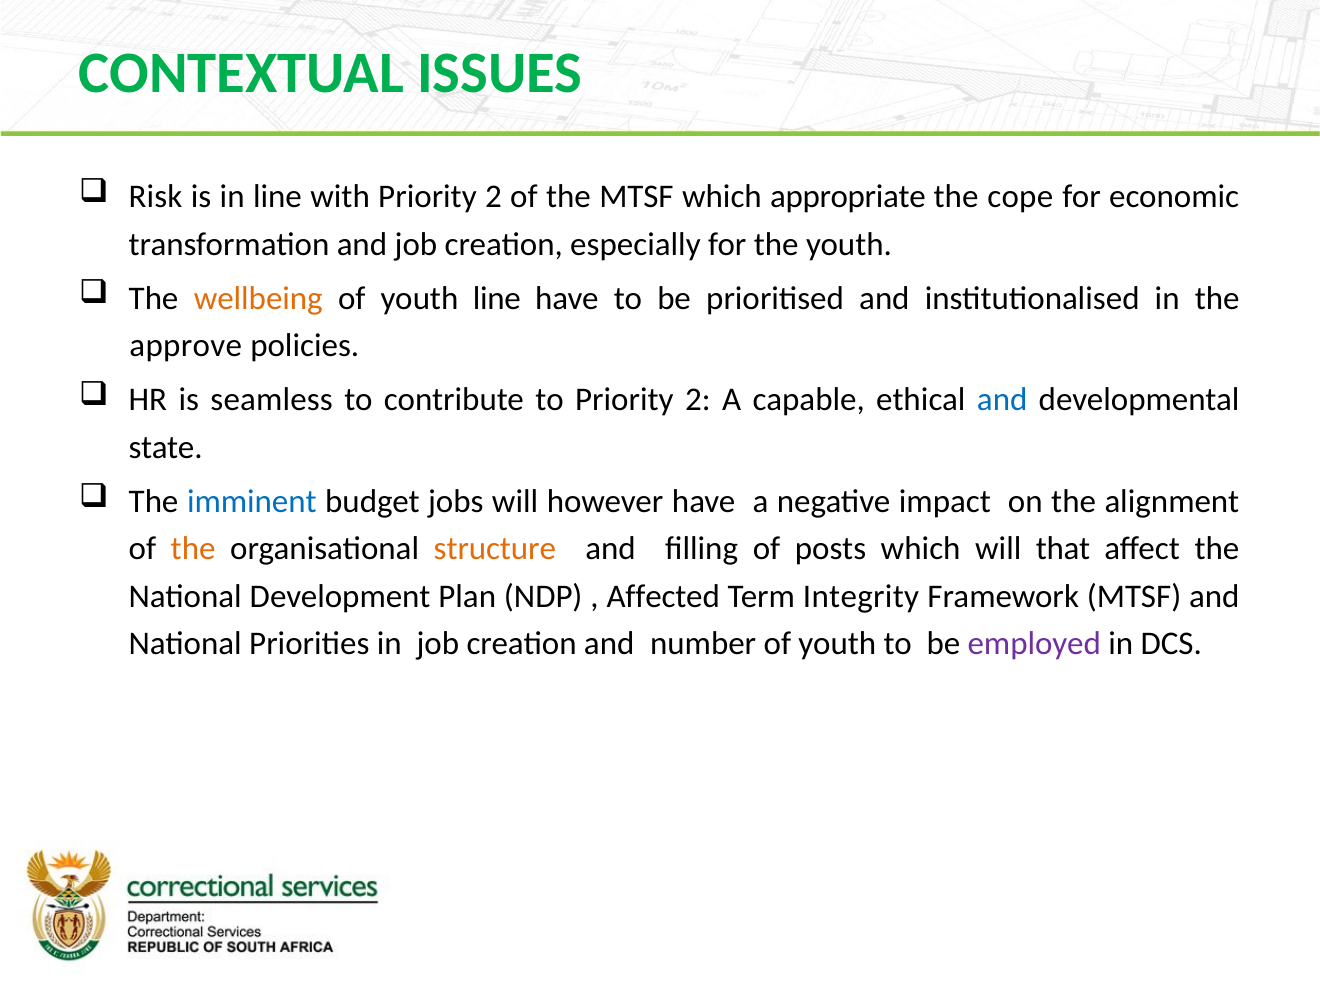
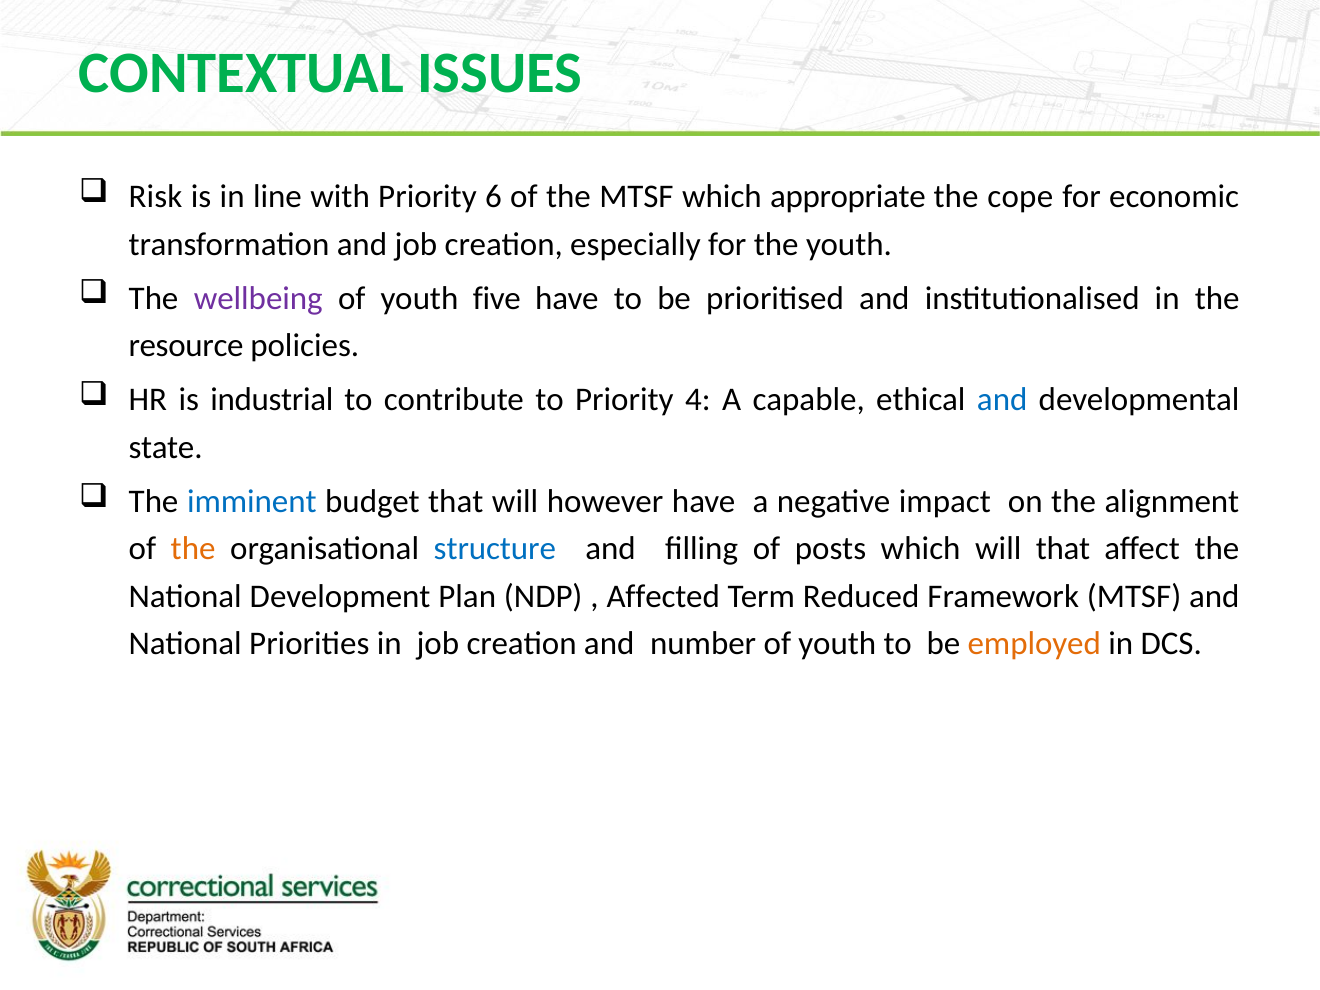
with Priority 2: 2 -> 6
wellbeing colour: orange -> purple
youth line: line -> five
approve: approve -> resource
seamless: seamless -> industrial
to Priority 2: 2 -> 4
budget jobs: jobs -> that
structure colour: orange -> blue
Integrity: Integrity -> Reduced
employed colour: purple -> orange
